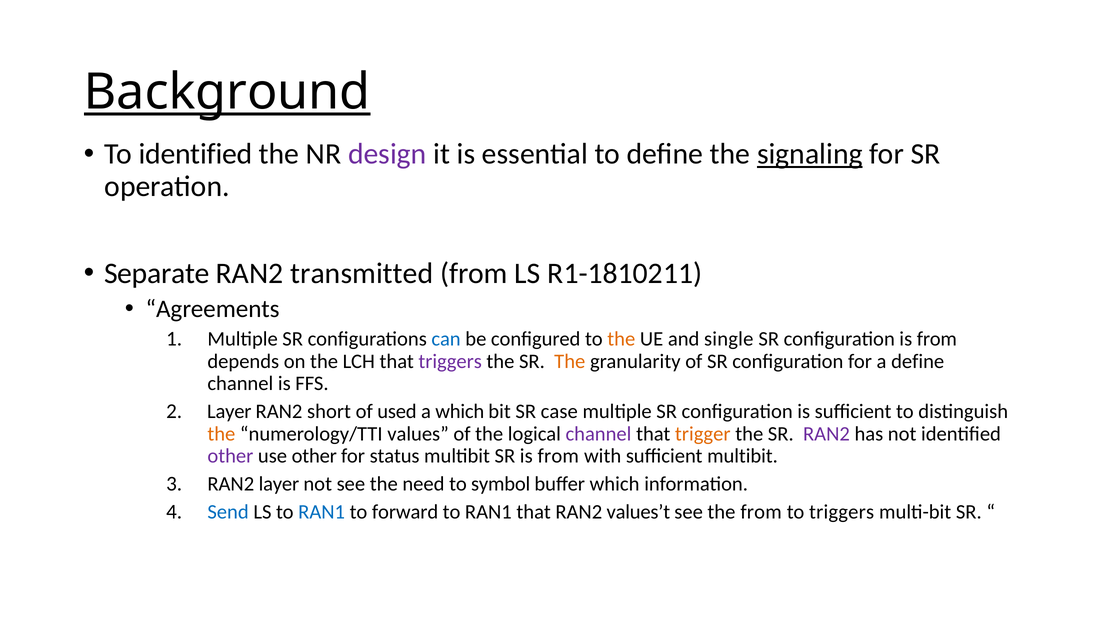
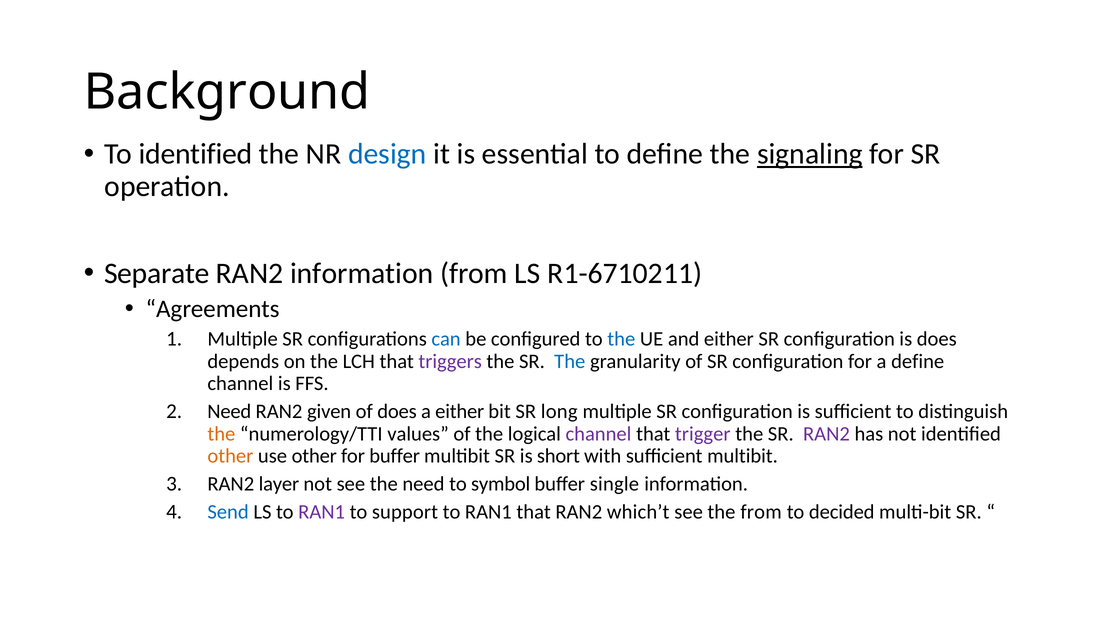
Background underline: present -> none
design colour: purple -> blue
RAN2 transmitted: transmitted -> information
R1-1810211: R1-1810211 -> R1-6710211
the at (621, 339) colour: orange -> blue
and single: single -> either
configuration is from: from -> does
The at (570, 362) colour: orange -> blue
Layer at (229, 412): Layer -> Need
short: short -> given
of used: used -> does
a which: which -> either
case: case -> long
trigger colour: orange -> purple
other at (230, 456) colour: purple -> orange
for status: status -> buffer
SR is from: from -> short
buffer which: which -> single
RAN1 at (322, 512) colour: blue -> purple
forward: forward -> support
values’t: values’t -> which’t
to triggers: triggers -> decided
